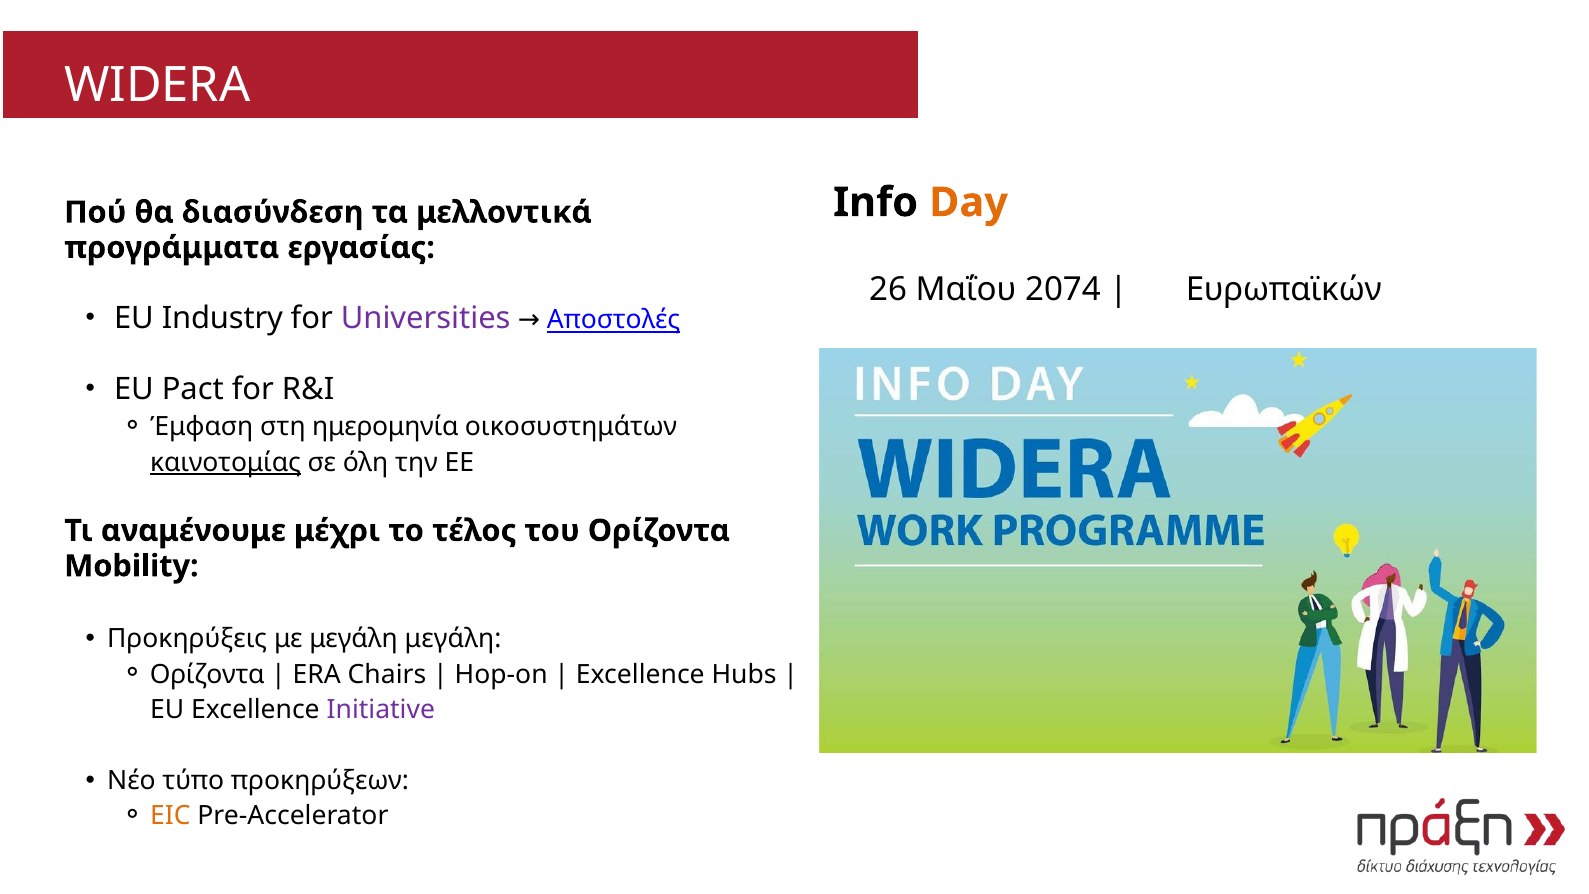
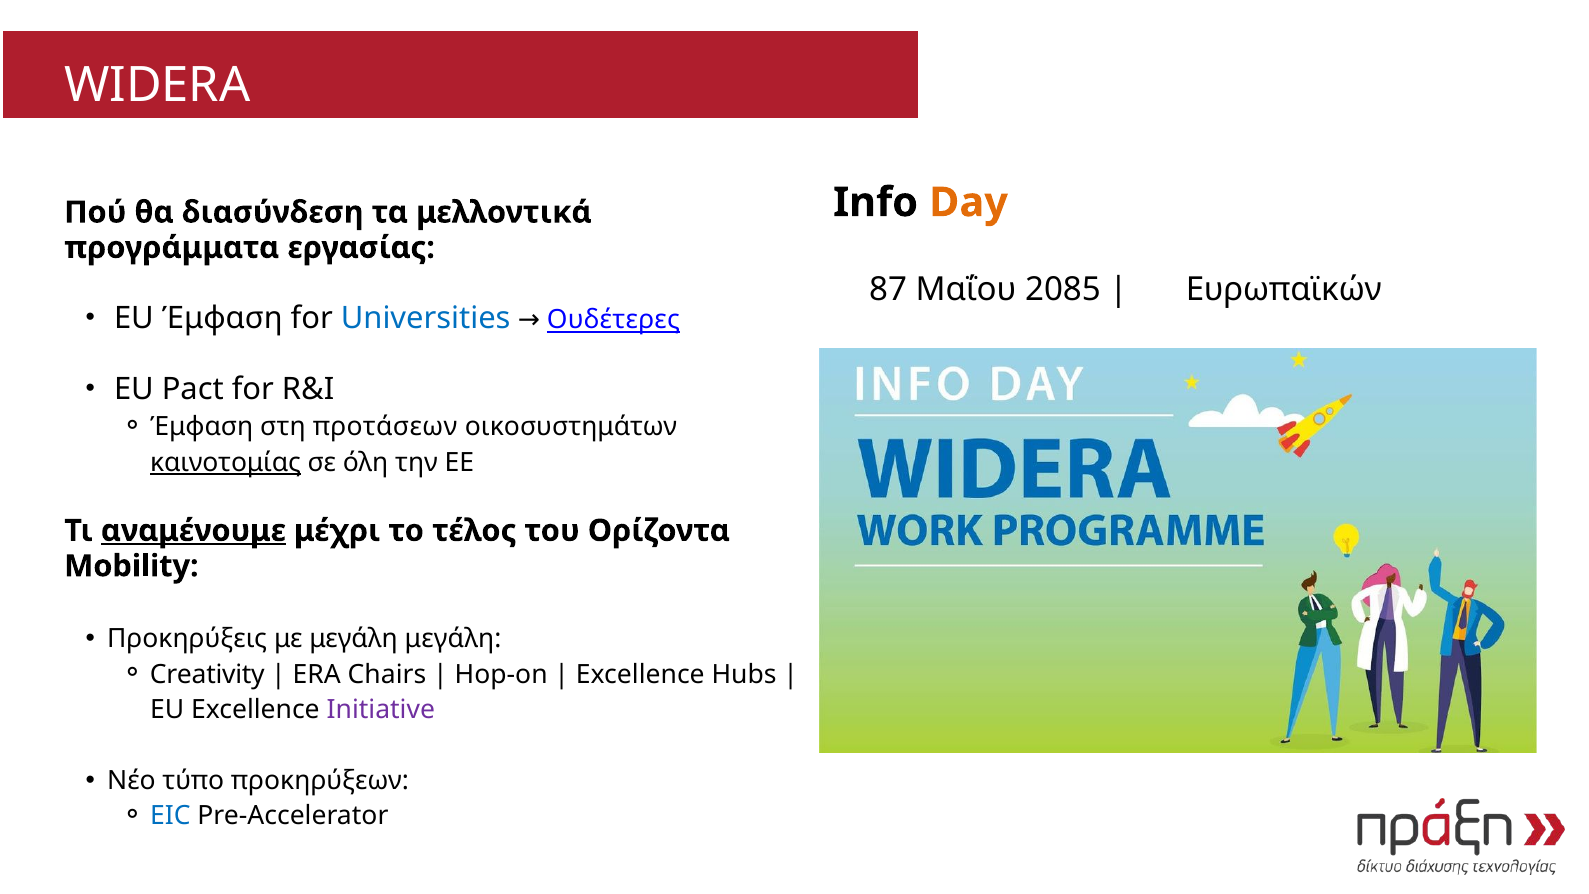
26: 26 -> 87
2074: 2074 -> 2085
EU Industry: Industry -> Έμφαση
Universities colour: purple -> blue
Αποστολές: Αποστολές -> Ουδέτερες
ημερομηνία: ημερομηνία -> προτάσεων
αναμένουμε underline: none -> present
Ορίζοντα at (207, 674): Ορίζοντα -> Creativity
EIC colour: orange -> blue
